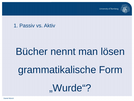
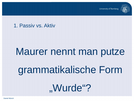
Bücher: Bücher -> Maurer
lösen: lösen -> putze
